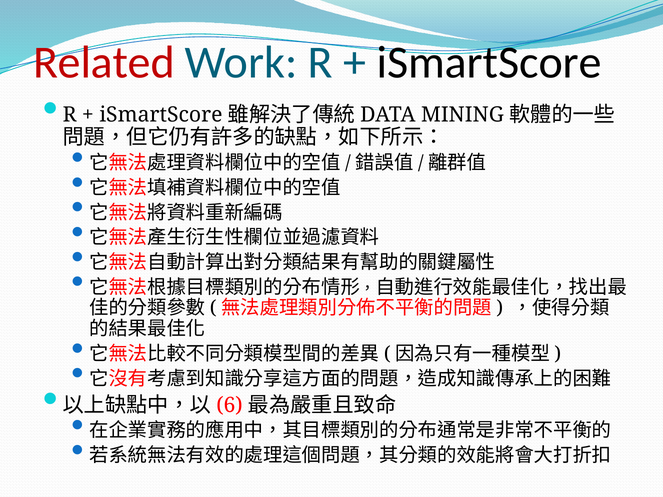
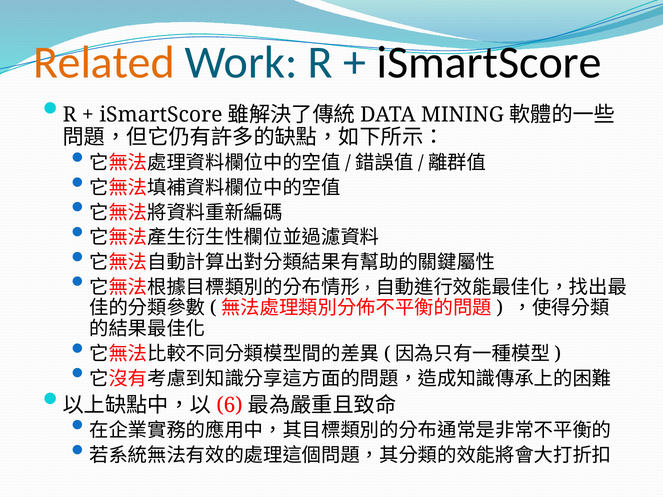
Related colour: red -> orange
